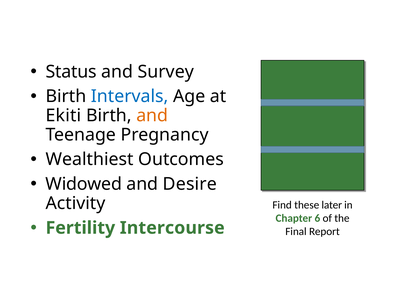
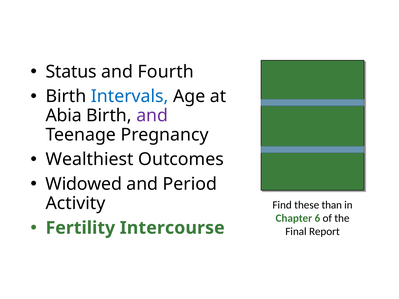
Survey: Survey -> Fourth
Ekiti: Ekiti -> Abia
and at (152, 116) colour: orange -> purple
Desire: Desire -> Period
later: later -> than
